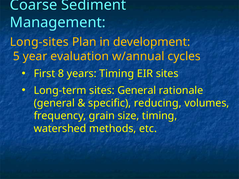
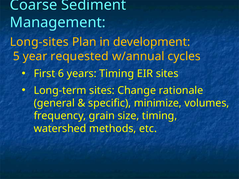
evaluation: evaluation -> requested
8: 8 -> 6
sites General: General -> Change
reducing: reducing -> minimize
